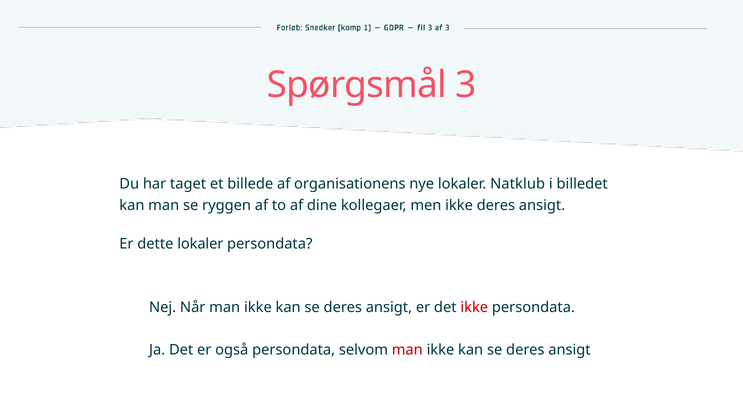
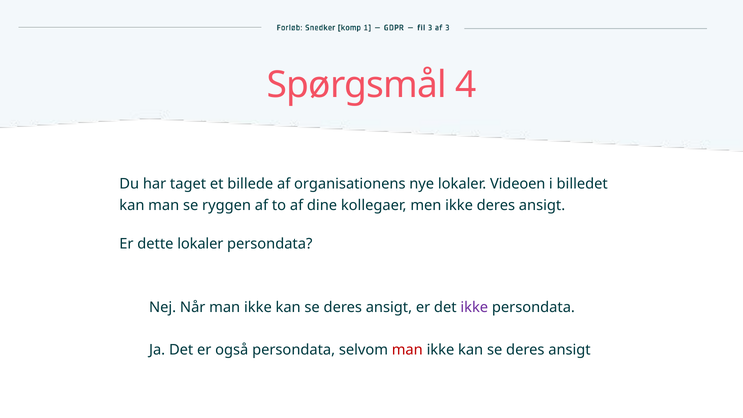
3: 3 -> 4
Natklub: Natklub -> Videoen
ikke at (474, 307) colour: red -> purple
